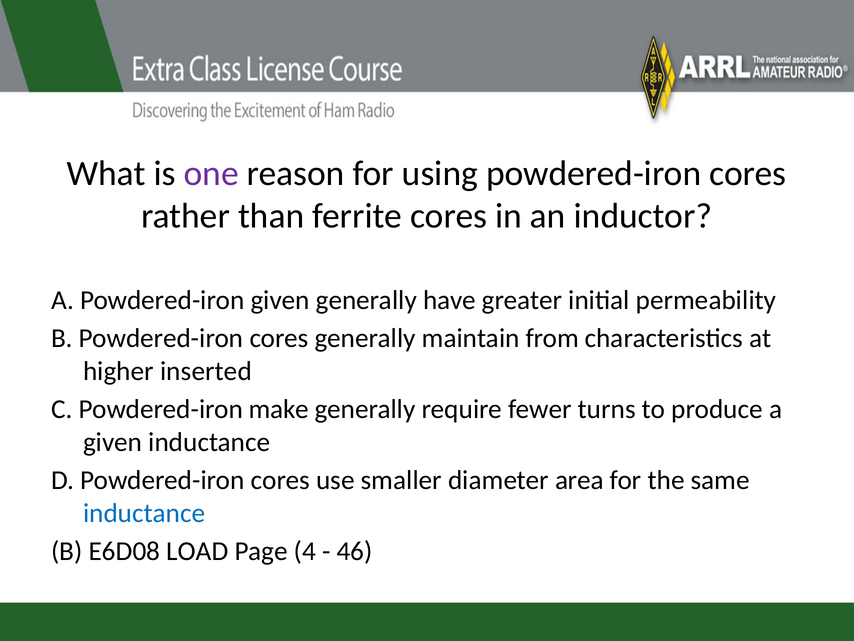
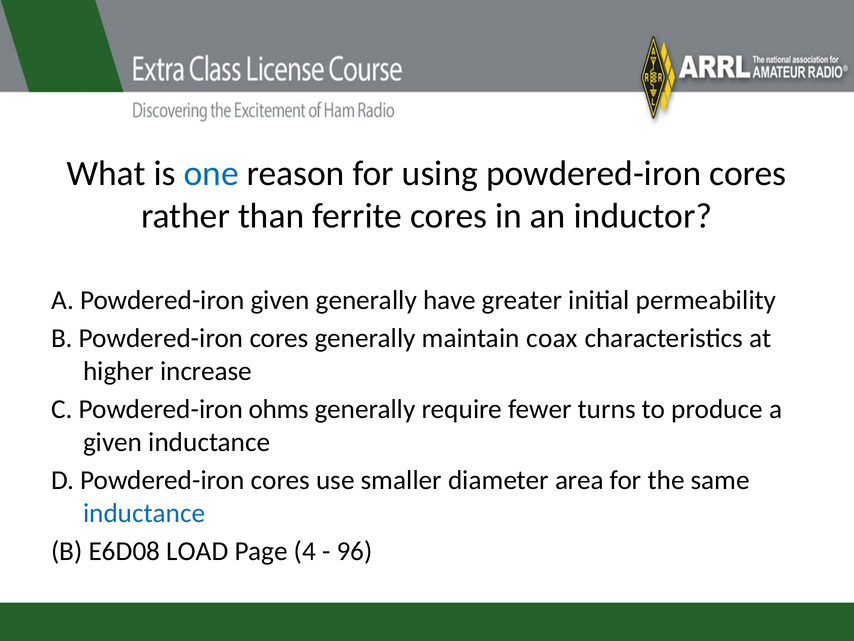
one colour: purple -> blue
from: from -> coax
inserted: inserted -> increase
make: make -> ohms
46: 46 -> 96
